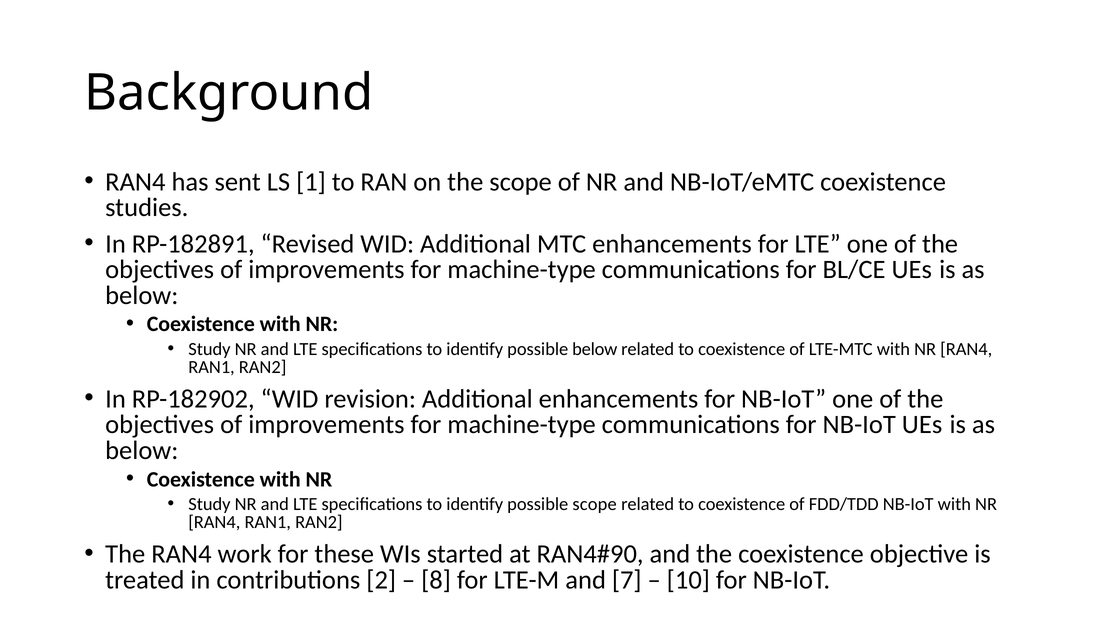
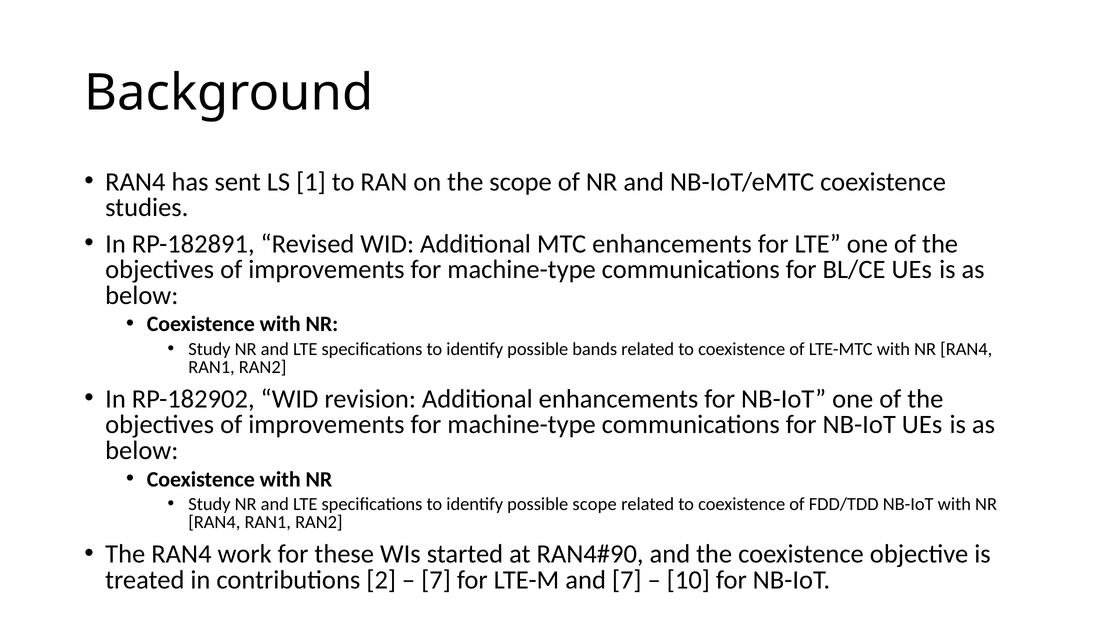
possible below: below -> bands
8 at (436, 580): 8 -> 7
